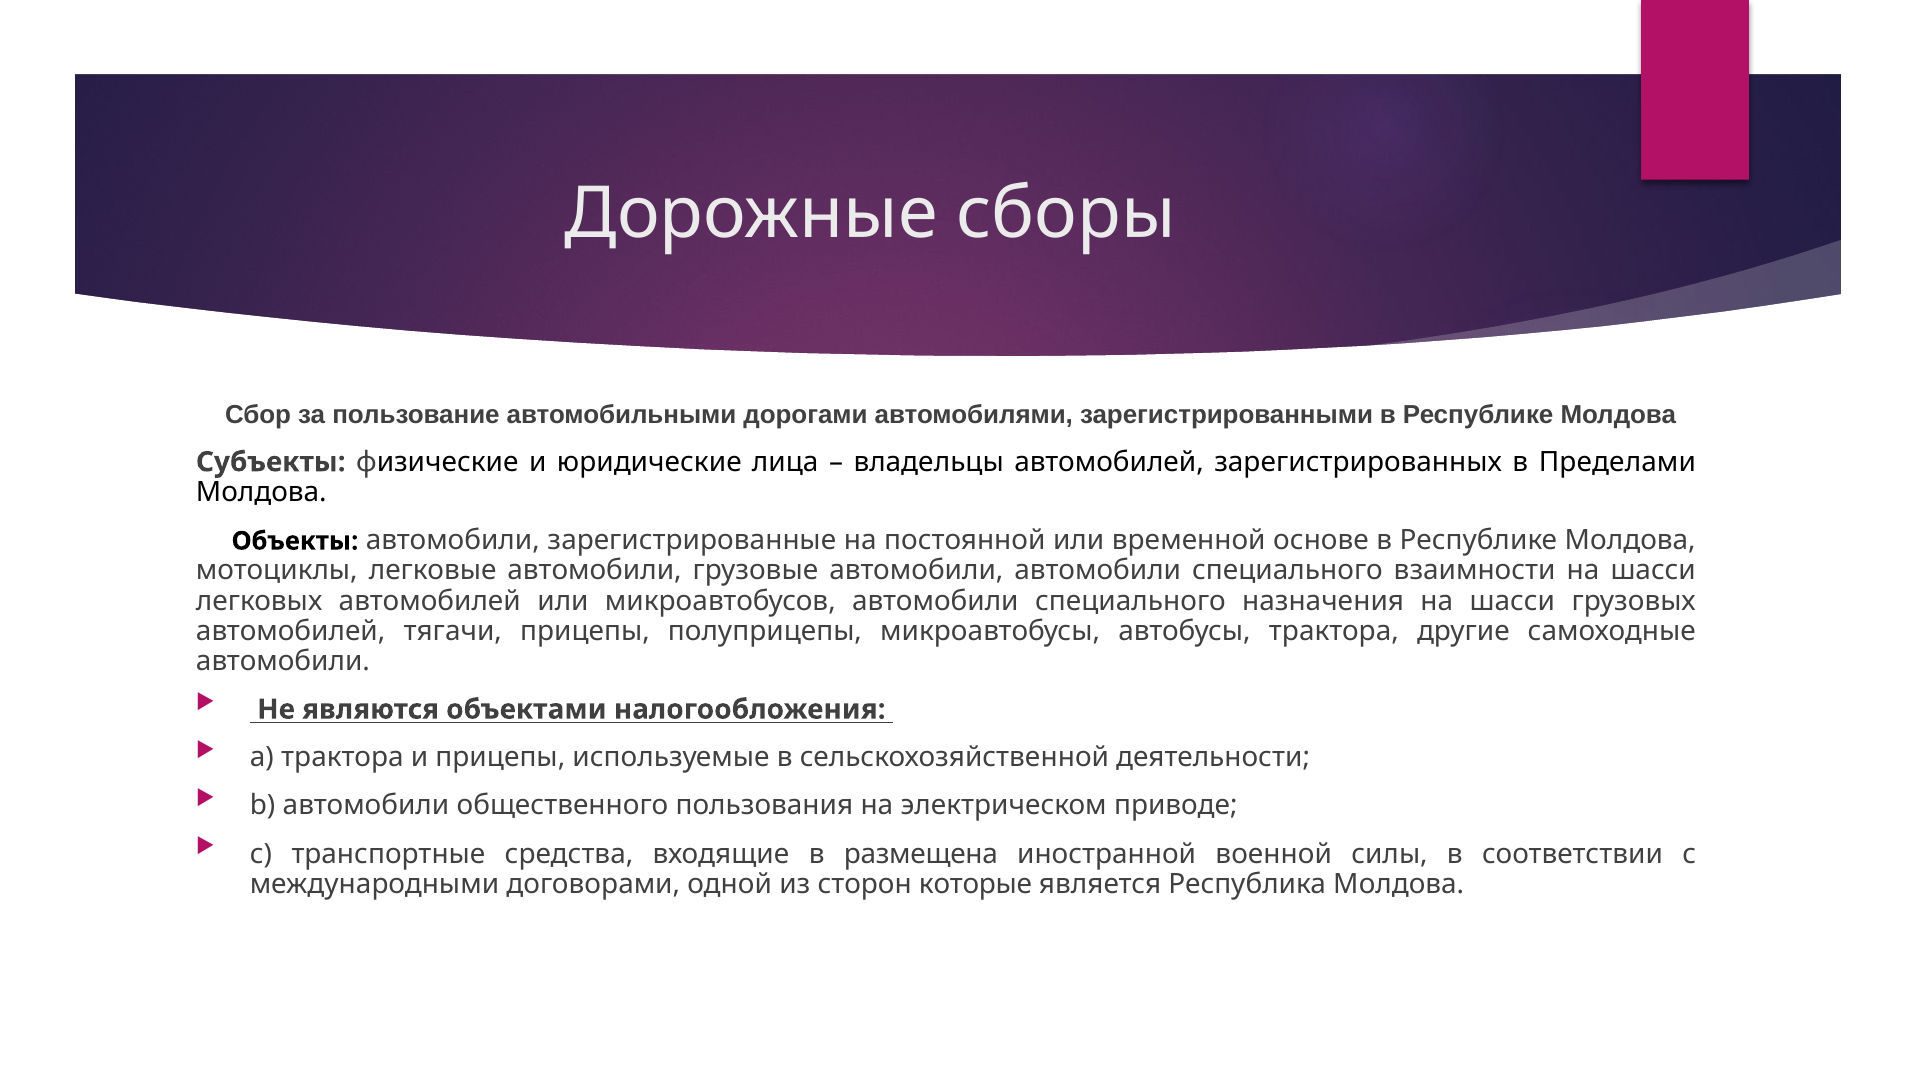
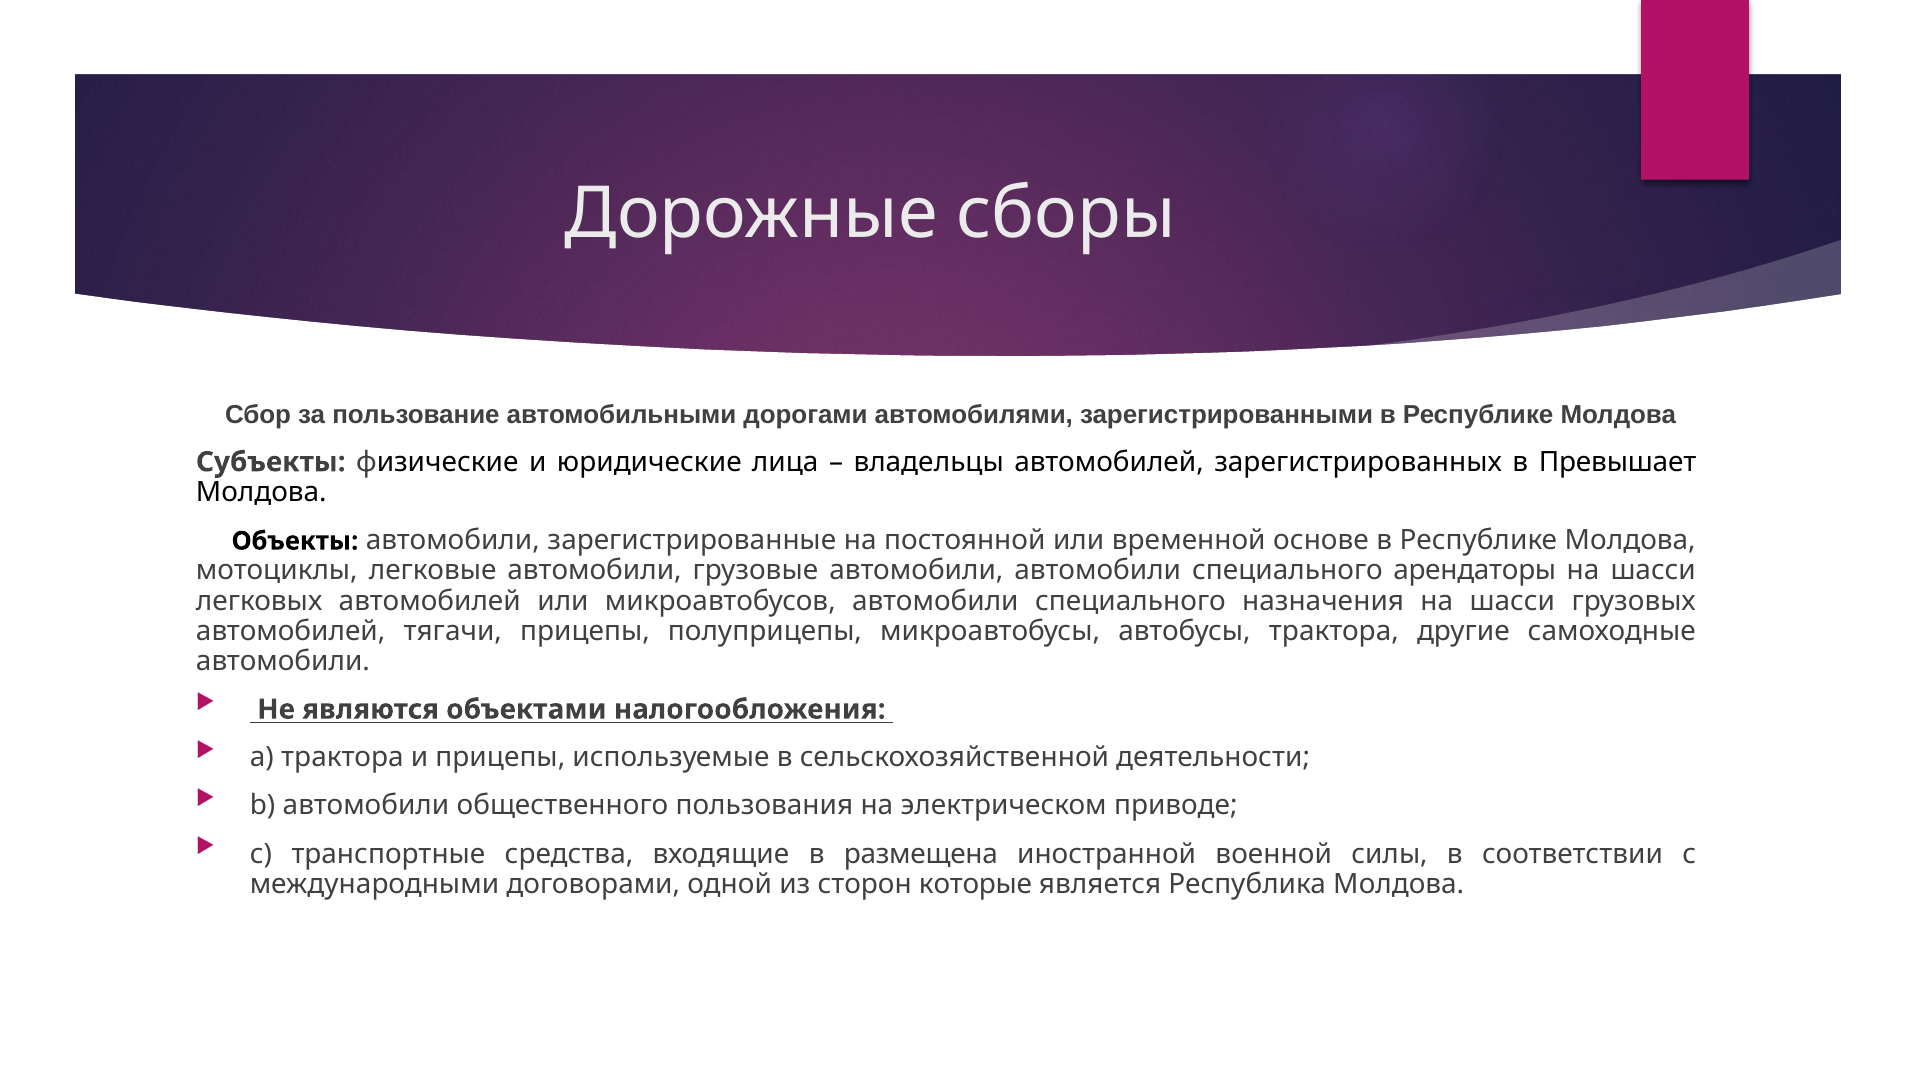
Пределами: Пределами -> Превышает
взаимности: взаимности -> арендаторы
